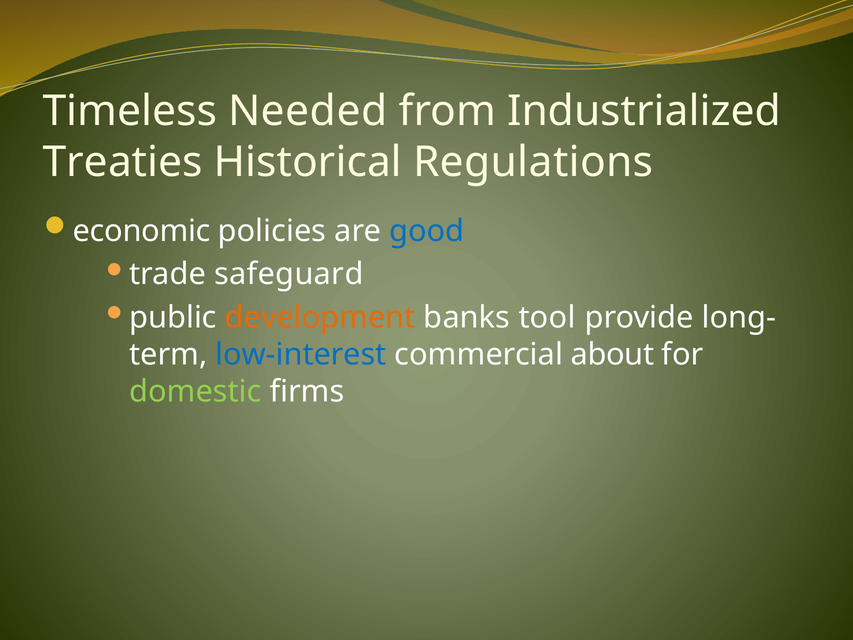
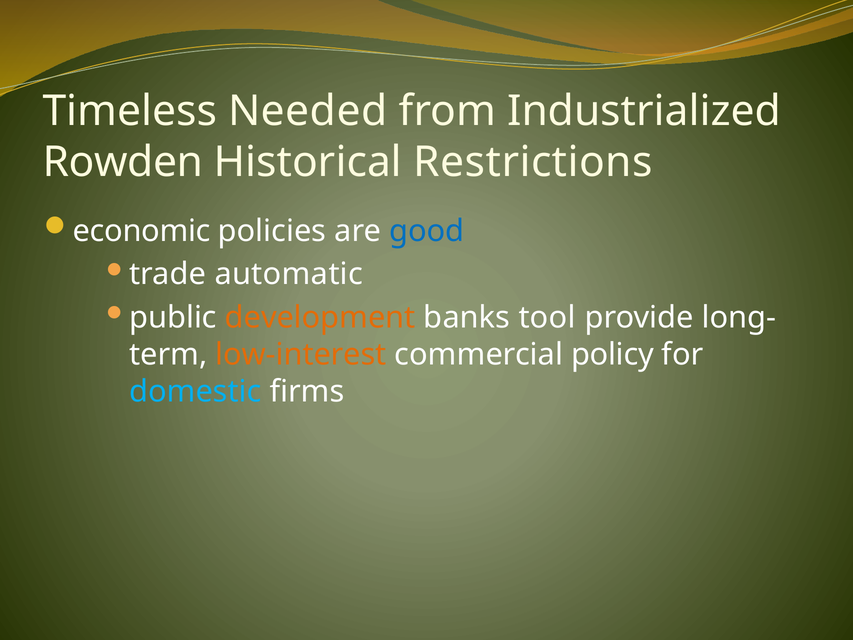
Treaties: Treaties -> Rowden
Regulations: Regulations -> Restrictions
safeguard: safeguard -> automatic
low-interest colour: blue -> orange
about: about -> policy
domestic colour: light green -> light blue
